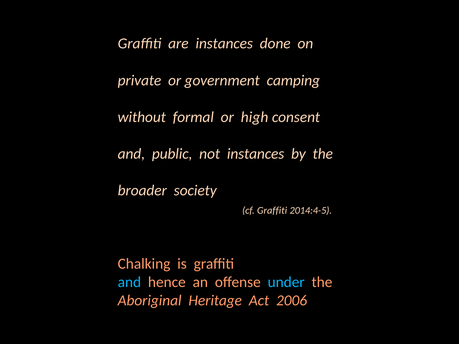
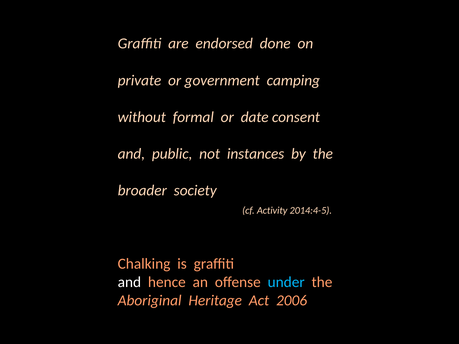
are instances: instances -> endorsed
high: high -> date
cf Graffiti: Graffiti -> Activity
and at (129, 282) colour: light blue -> white
